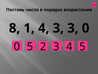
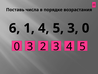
8: 8 -> 6
1 4 3: 3 -> 5
0 5: 5 -> 3
